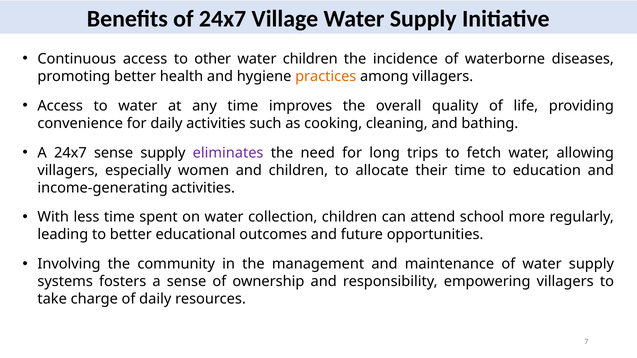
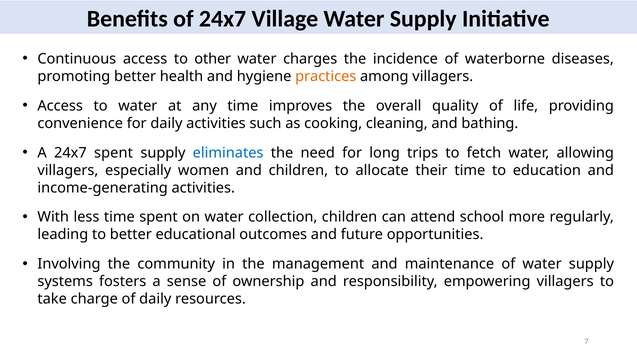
water children: children -> charges
24x7 sense: sense -> spent
eliminates colour: purple -> blue
